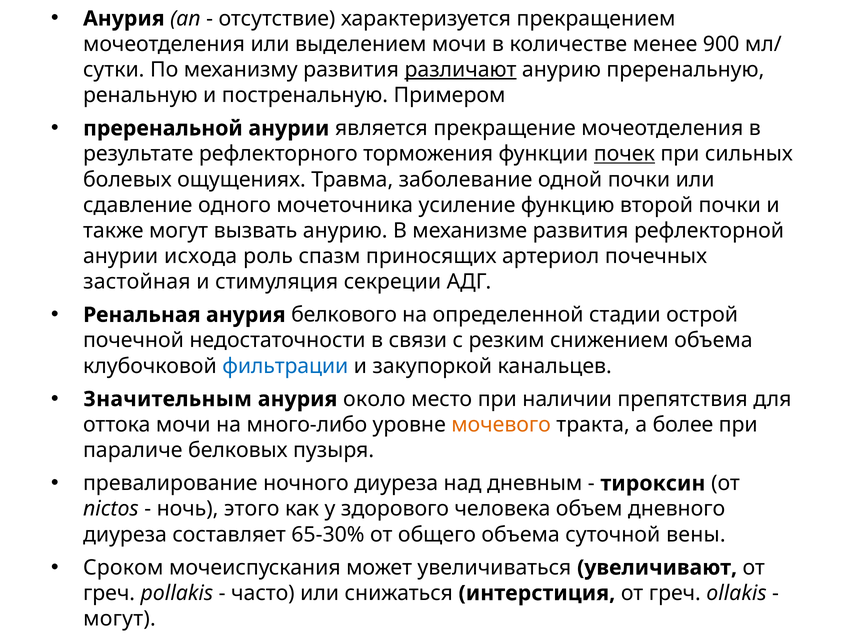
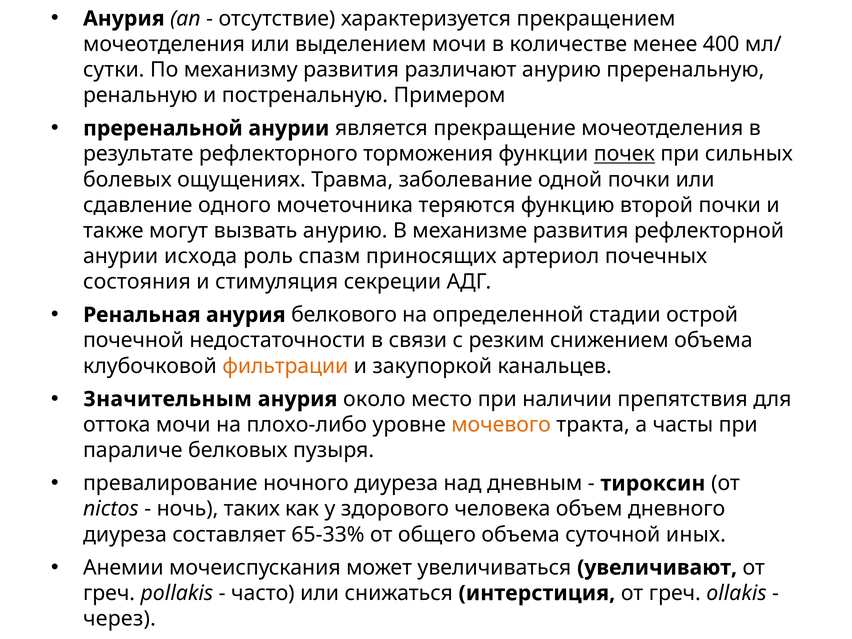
900: 900 -> 400
различают underline: present -> none
усиление: усиление -> теряются
застойная: застойная -> состояния
фильтрации colour: blue -> orange
много-либо: много-либо -> плохо-либо
более: более -> часты
этого: этого -> таких
65-30%: 65-30% -> 65-33%
вены: вены -> иных
Сроком: Сроком -> Анемии
могут at (119, 619): могут -> через
